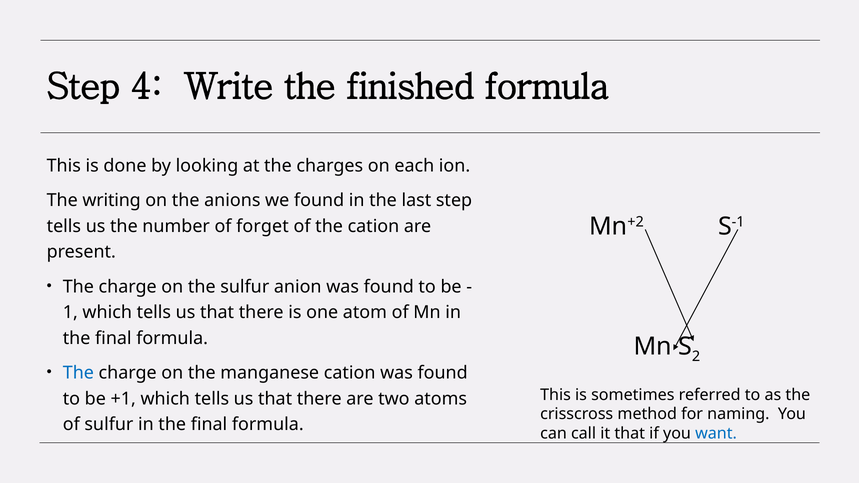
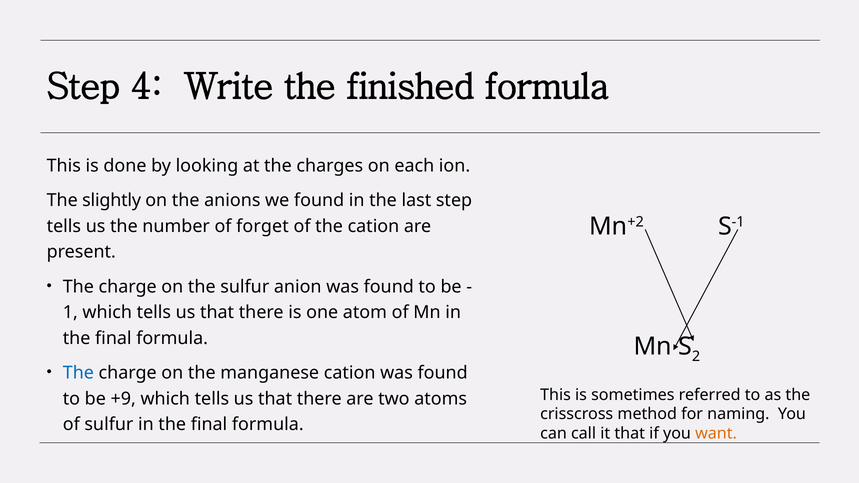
writing: writing -> slightly
+1: +1 -> +9
want colour: blue -> orange
